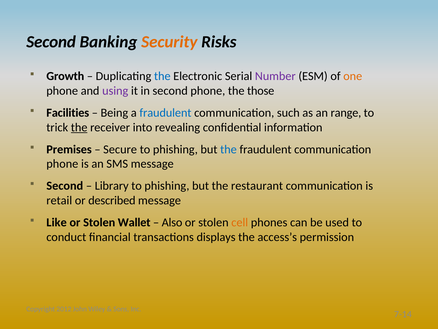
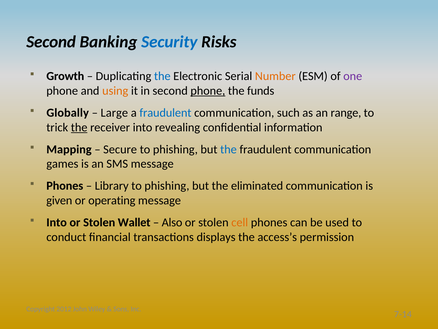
Security colour: orange -> blue
Number colour: purple -> orange
one colour: orange -> purple
using colour: purple -> orange
phone at (208, 91) underline: none -> present
those: those -> funds
Facilities: Facilities -> Globally
Being: Being -> Large
Premises: Premises -> Mapping
phone at (62, 164): phone -> games
Second at (65, 186): Second -> Phones
restaurant: restaurant -> eliminated
retail: retail -> given
described: described -> operating
Like at (57, 222): Like -> Into
